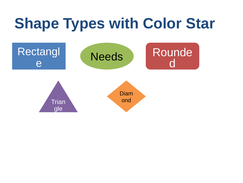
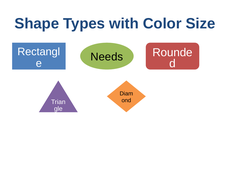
Star: Star -> Size
